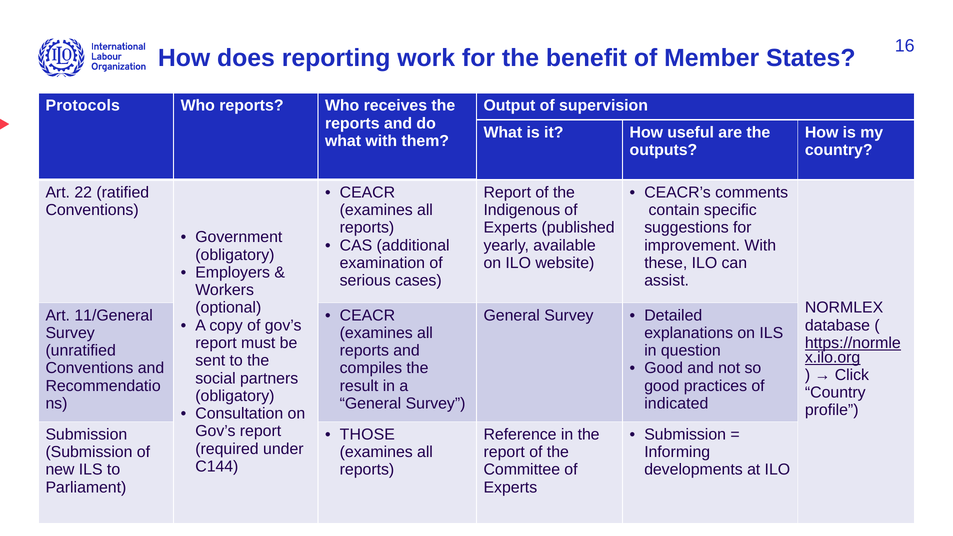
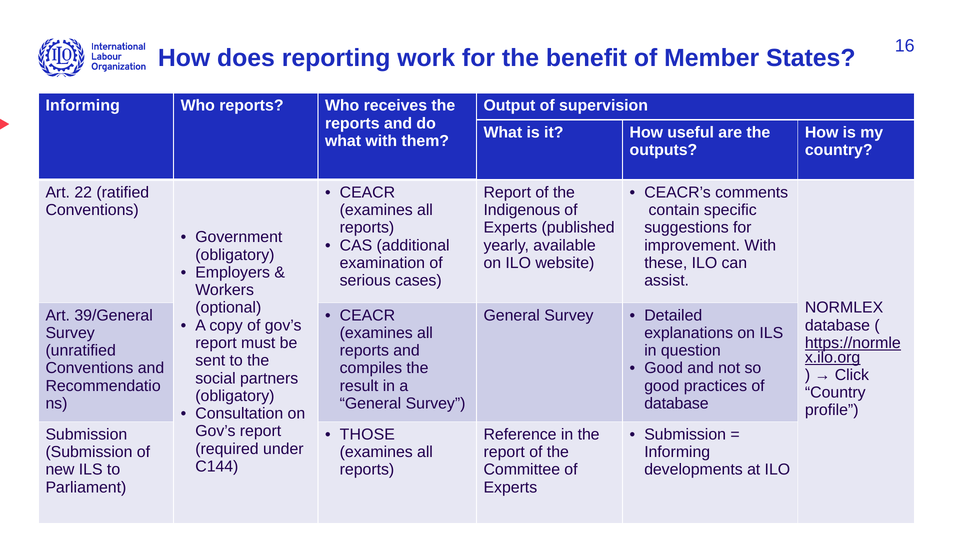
Protocols at (83, 106): Protocols -> Informing
11/General: 11/General -> 39/General
indicated at (676, 404): indicated -> database
